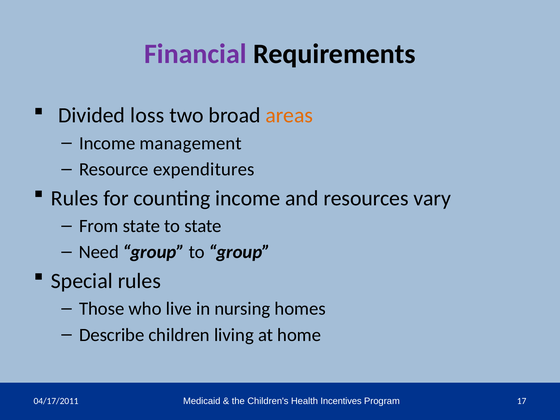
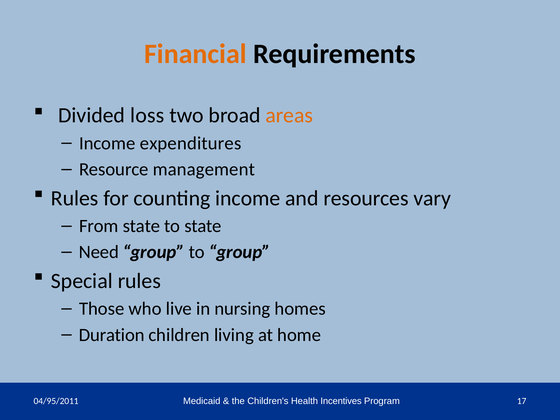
Financial colour: purple -> orange
management: management -> expenditures
expenditures: expenditures -> management
Describe: Describe -> Duration
04/17/2011: 04/17/2011 -> 04/95/2011
